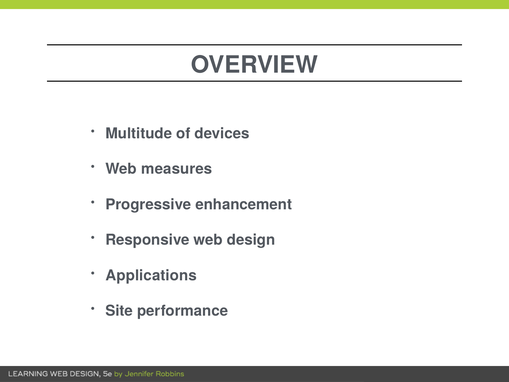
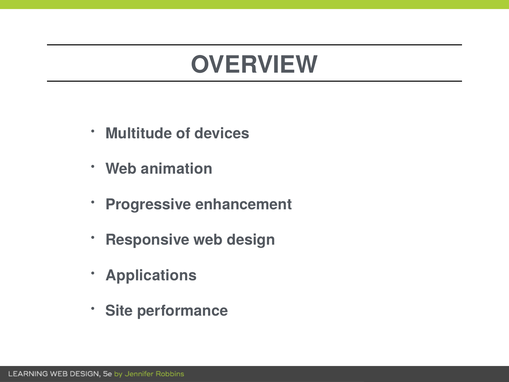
measures: measures -> animation
